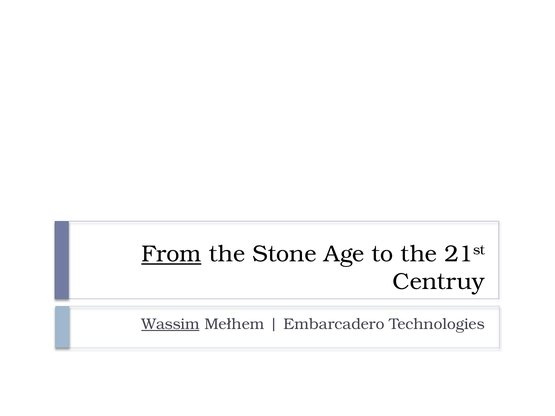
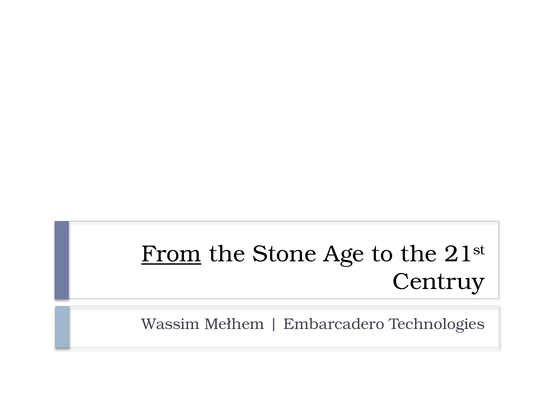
Wassim underline: present -> none
